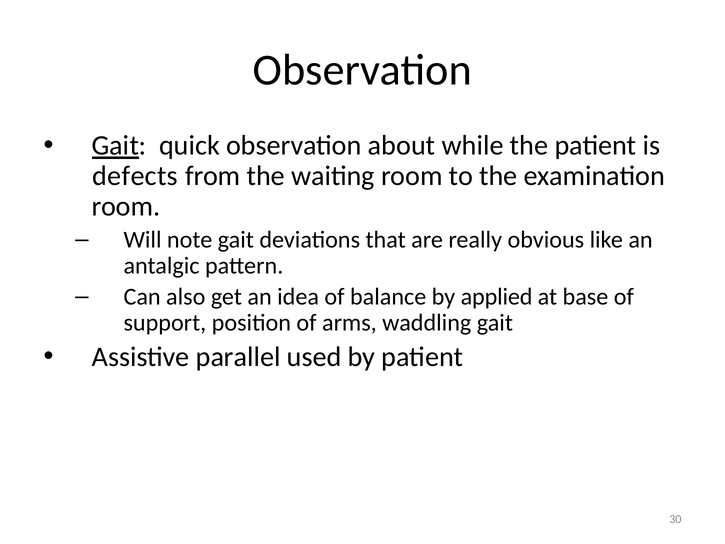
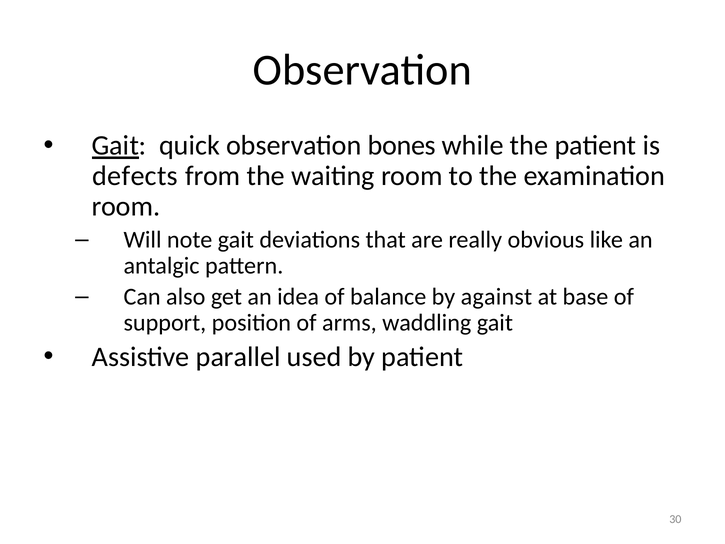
about: about -> bones
applied: applied -> against
